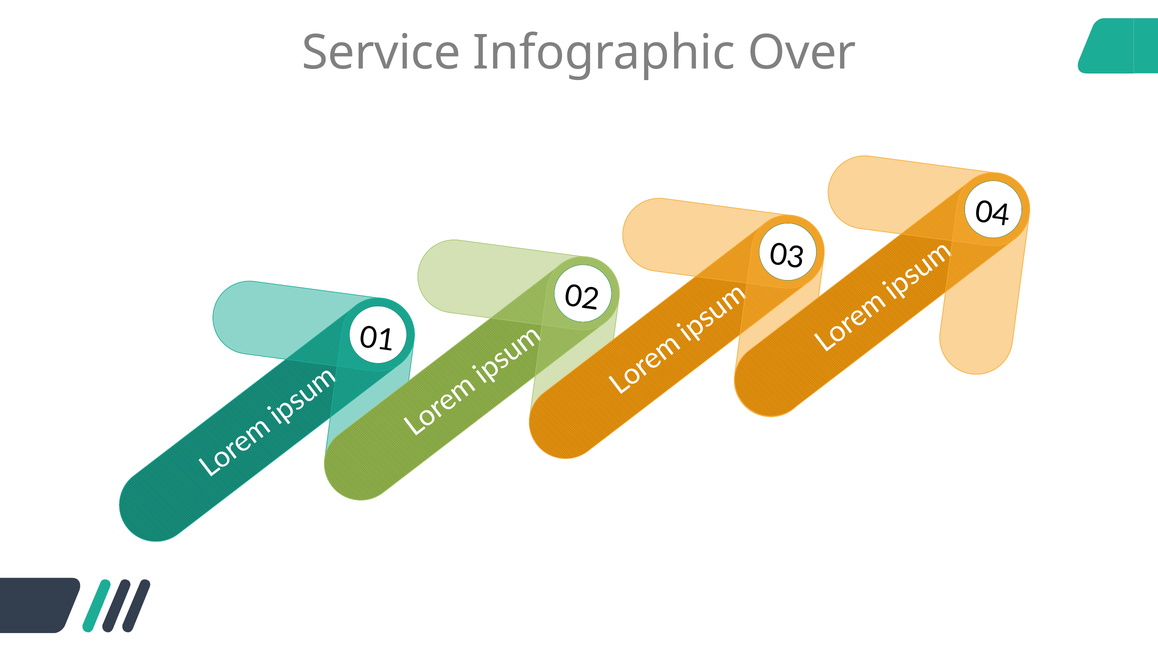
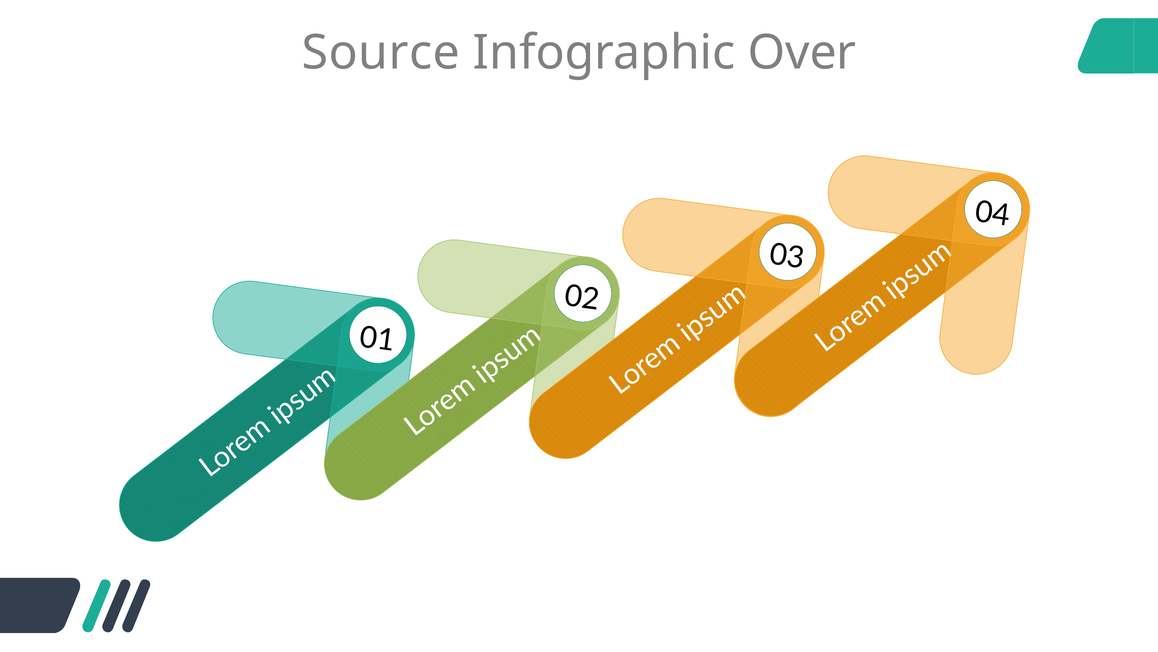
Service: Service -> Source
